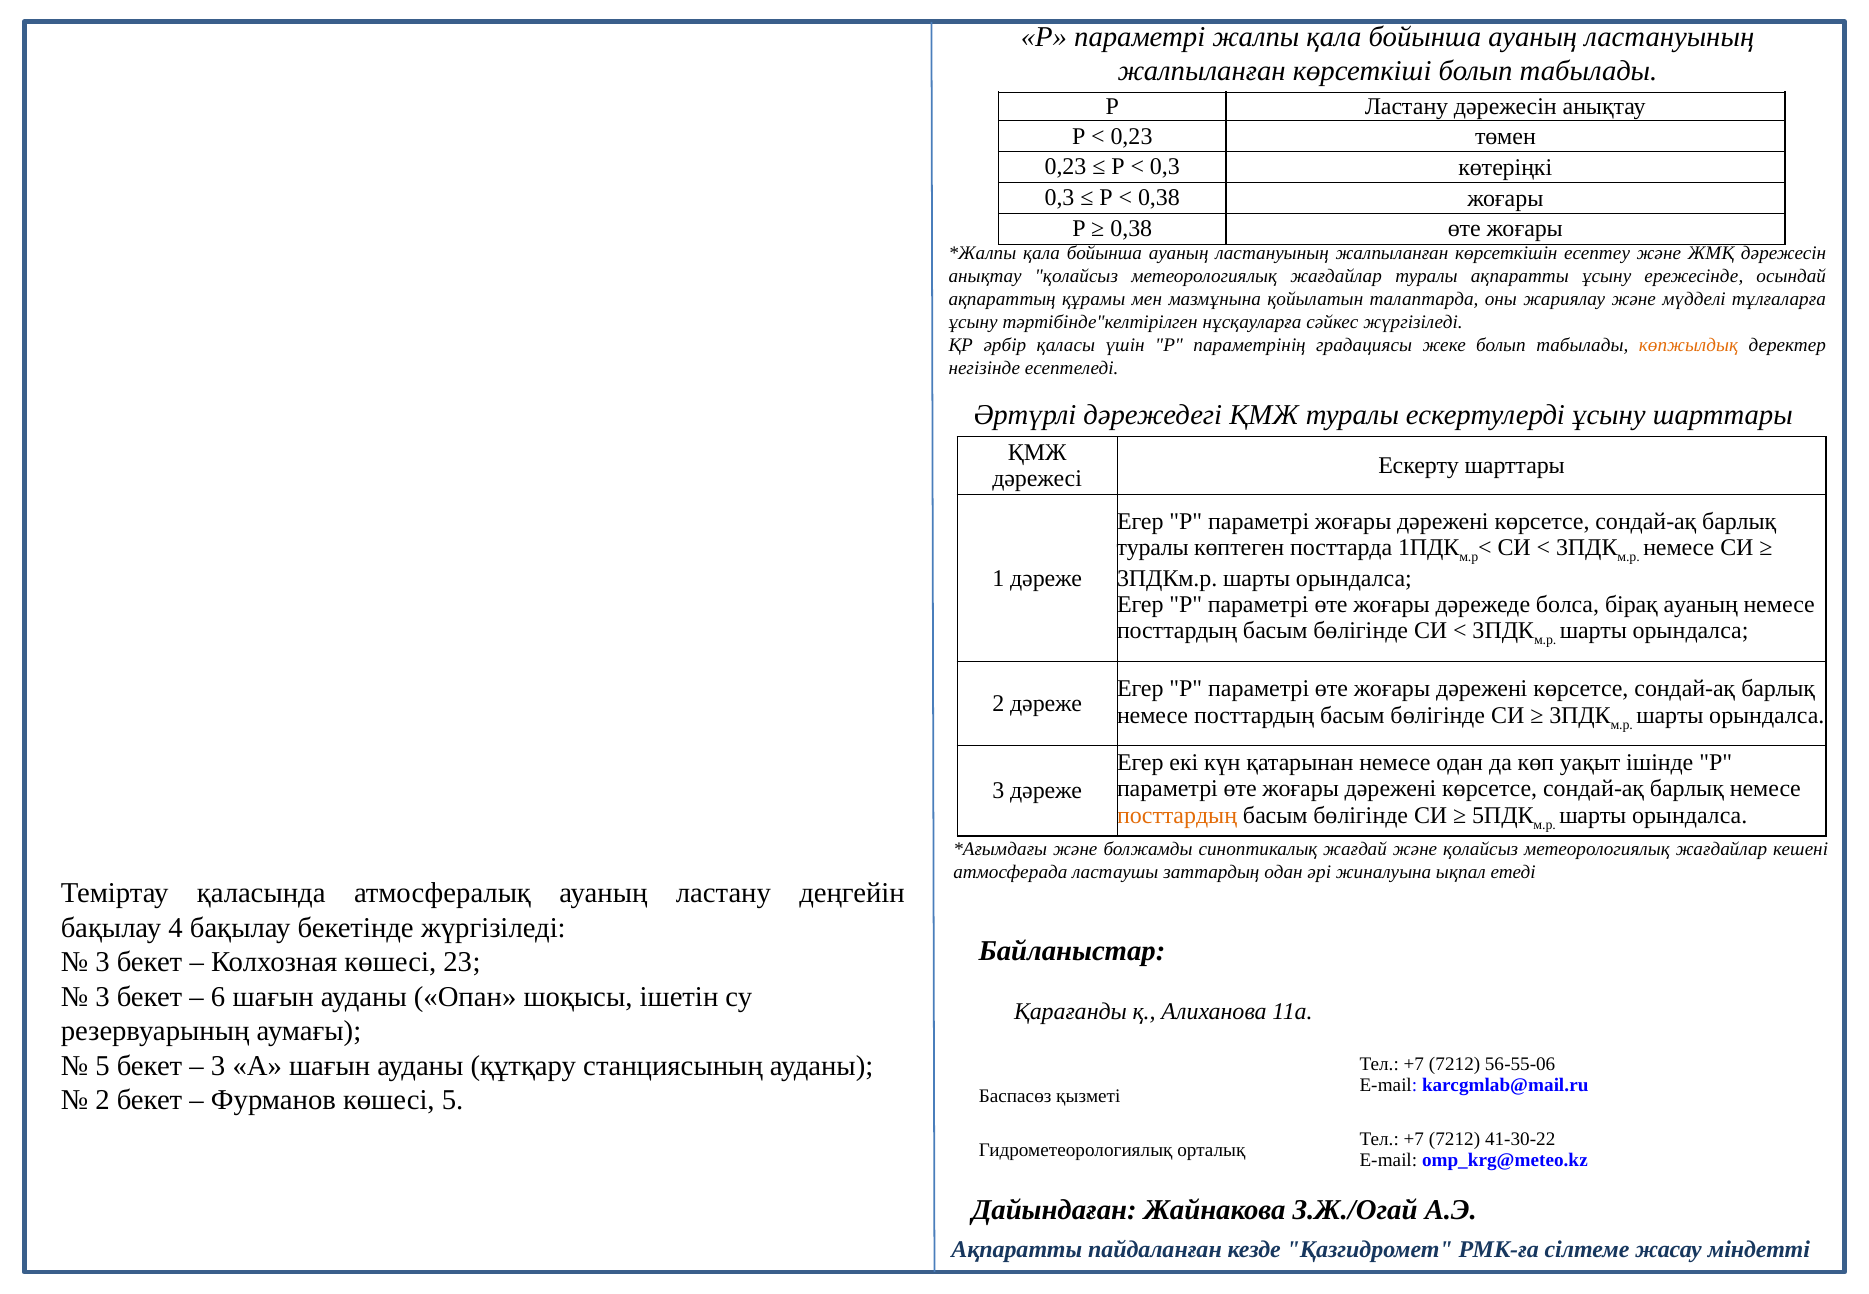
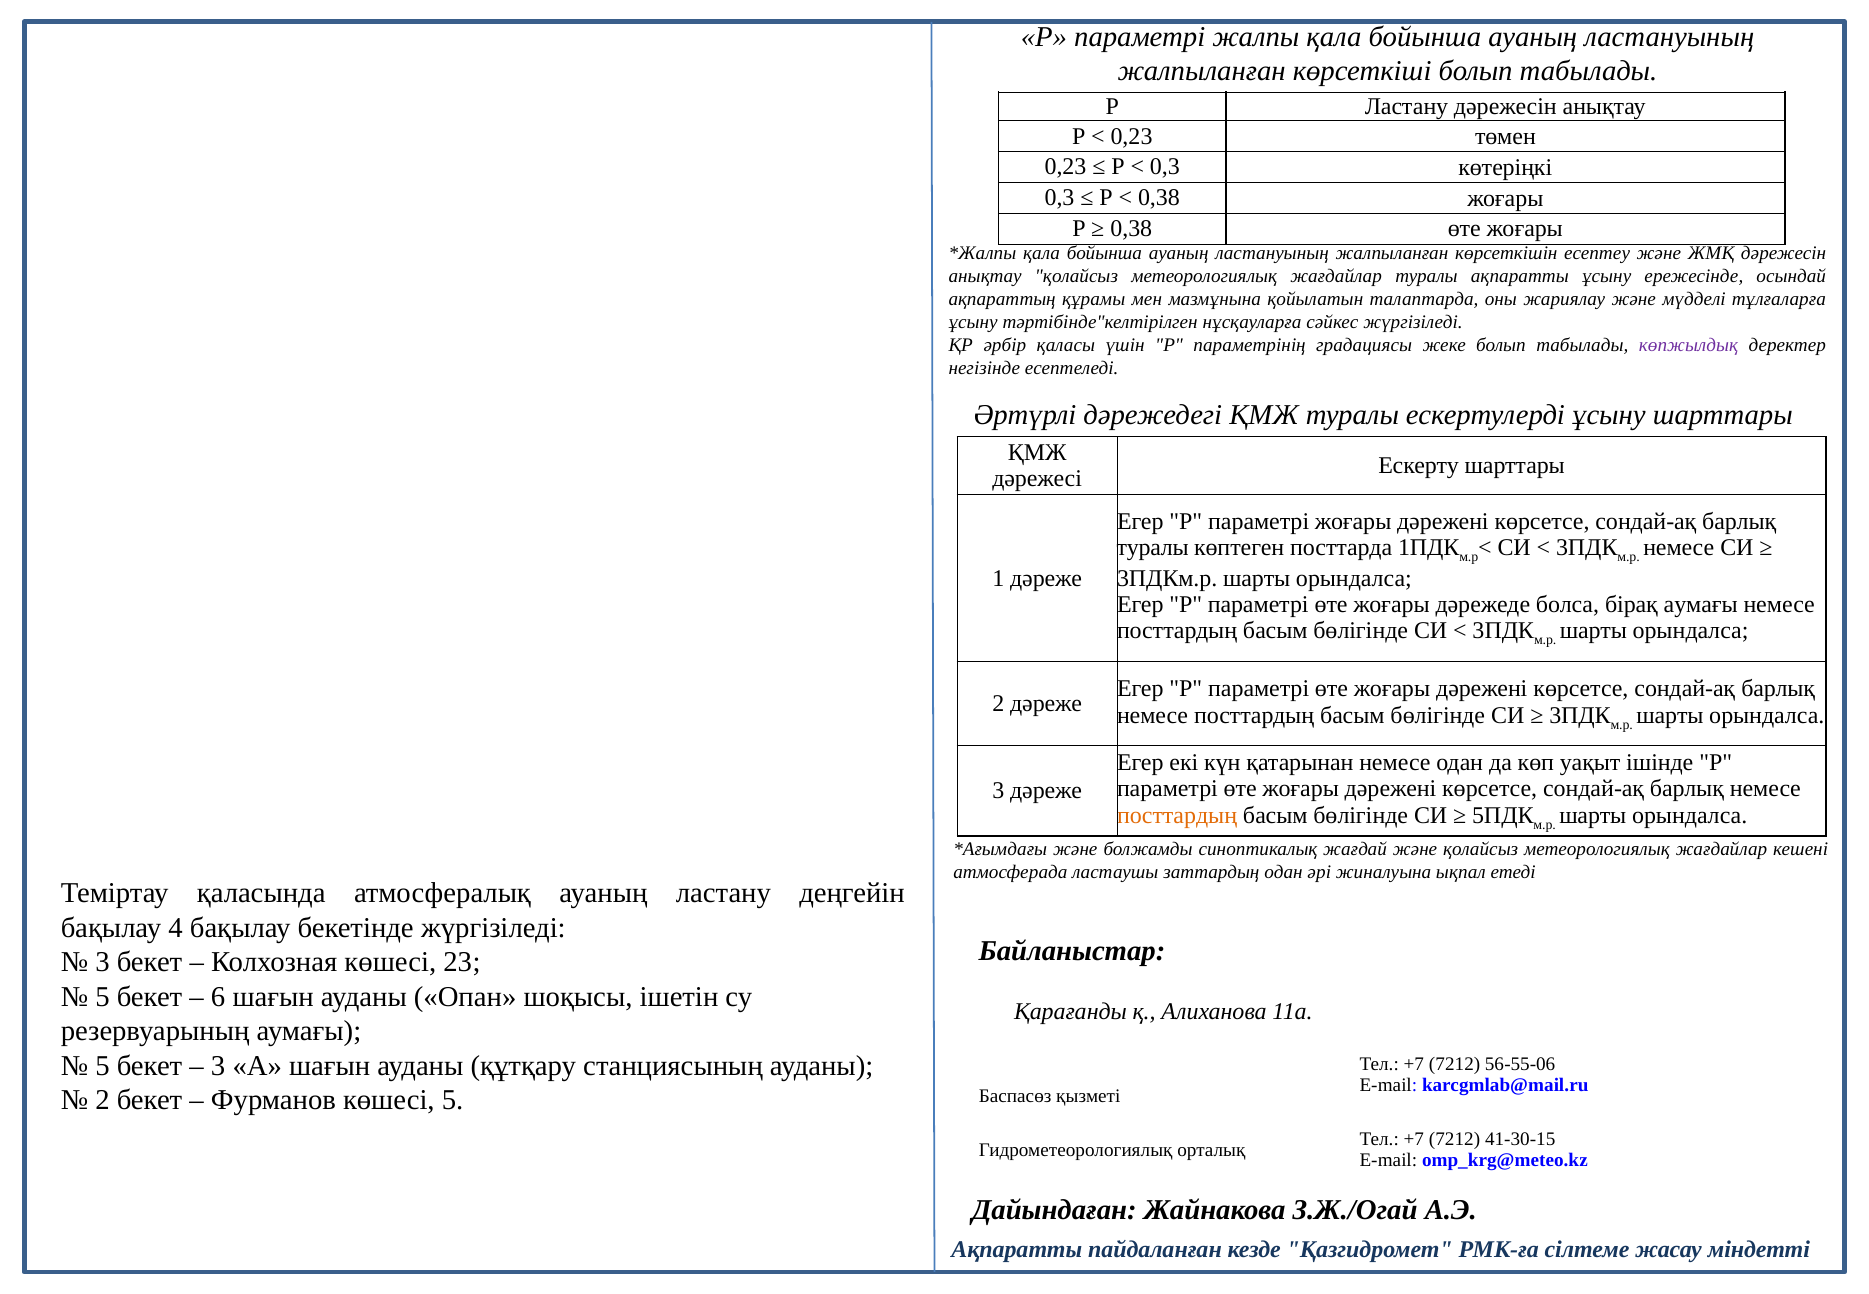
көпжылдық colour: orange -> purple
бірақ ауаның: ауаның -> аумағы
3 at (102, 997): 3 -> 5
41-30-22: 41-30-22 -> 41-30-15
